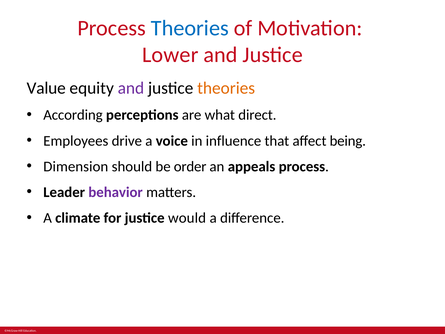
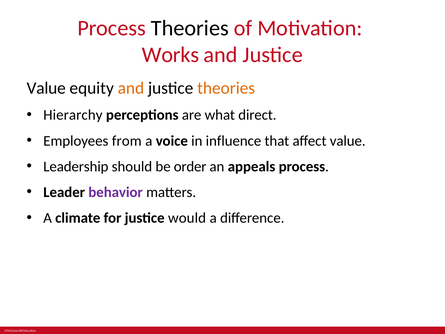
Theories at (190, 28) colour: blue -> black
Lower: Lower -> Works
and at (131, 88) colour: purple -> orange
According: According -> Hierarchy
drive: drive -> from
affect being: being -> value
Dimension: Dimension -> Leadership
